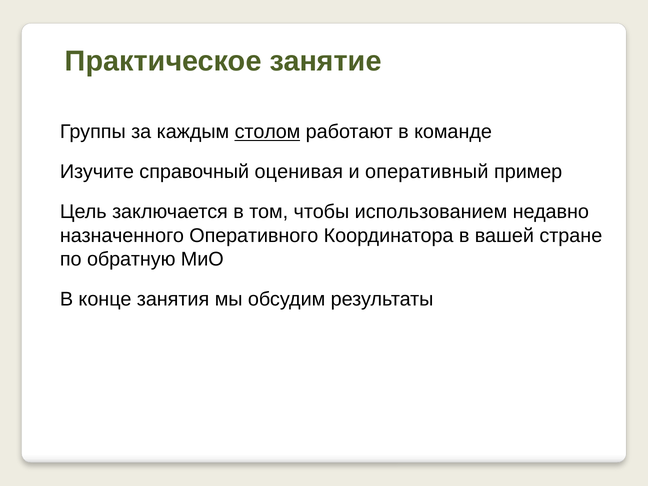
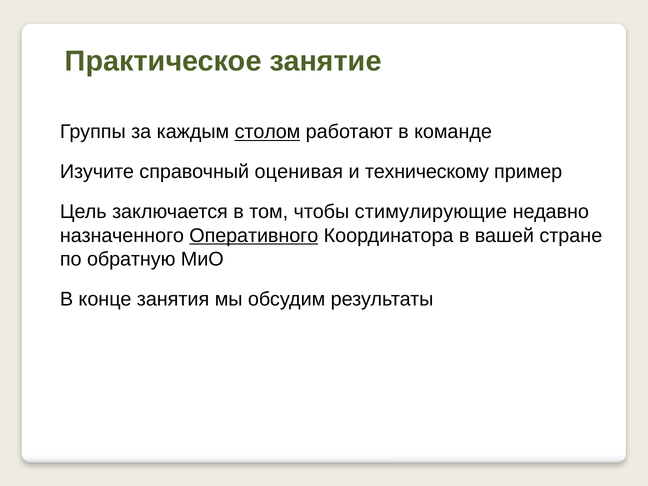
оперативный: оперативный -> техническому
использованием: использованием -> стимулирующие
Оперативного underline: none -> present
